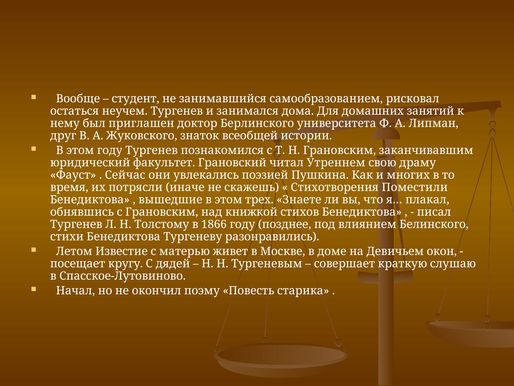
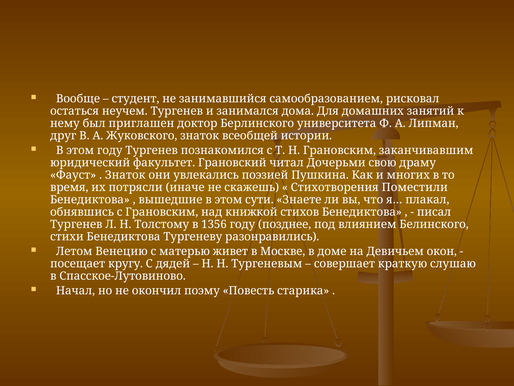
Утреннем: Утреннем -> Дочерьми
Сейчас at (125, 175): Сейчас -> Знаток
трех: трех -> сути
1866: 1866 -> 1356
Известие: Известие -> Венецию
